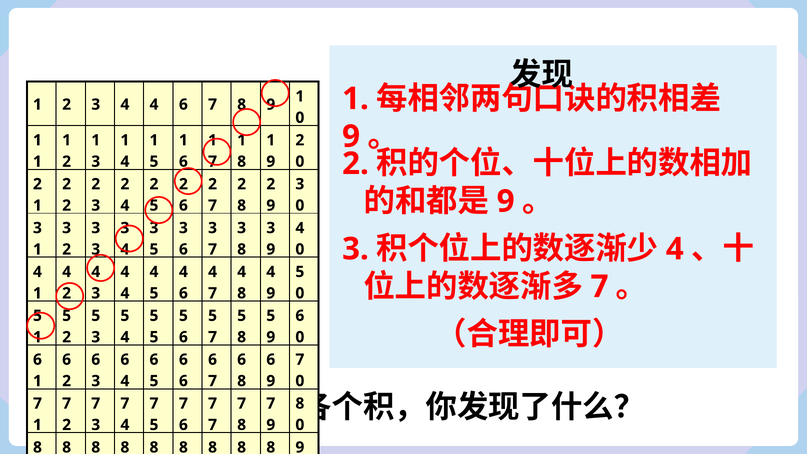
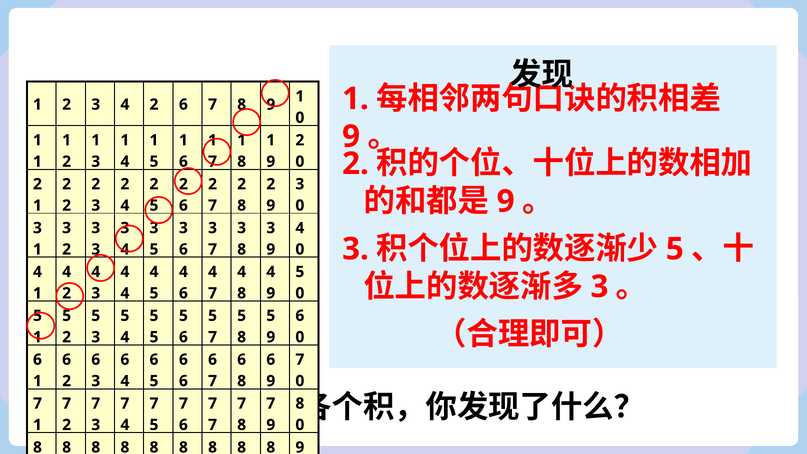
2 3 4 4: 4 -> 2
4 at (675, 249): 4 -> 5
7 at (599, 287): 7 -> 3
